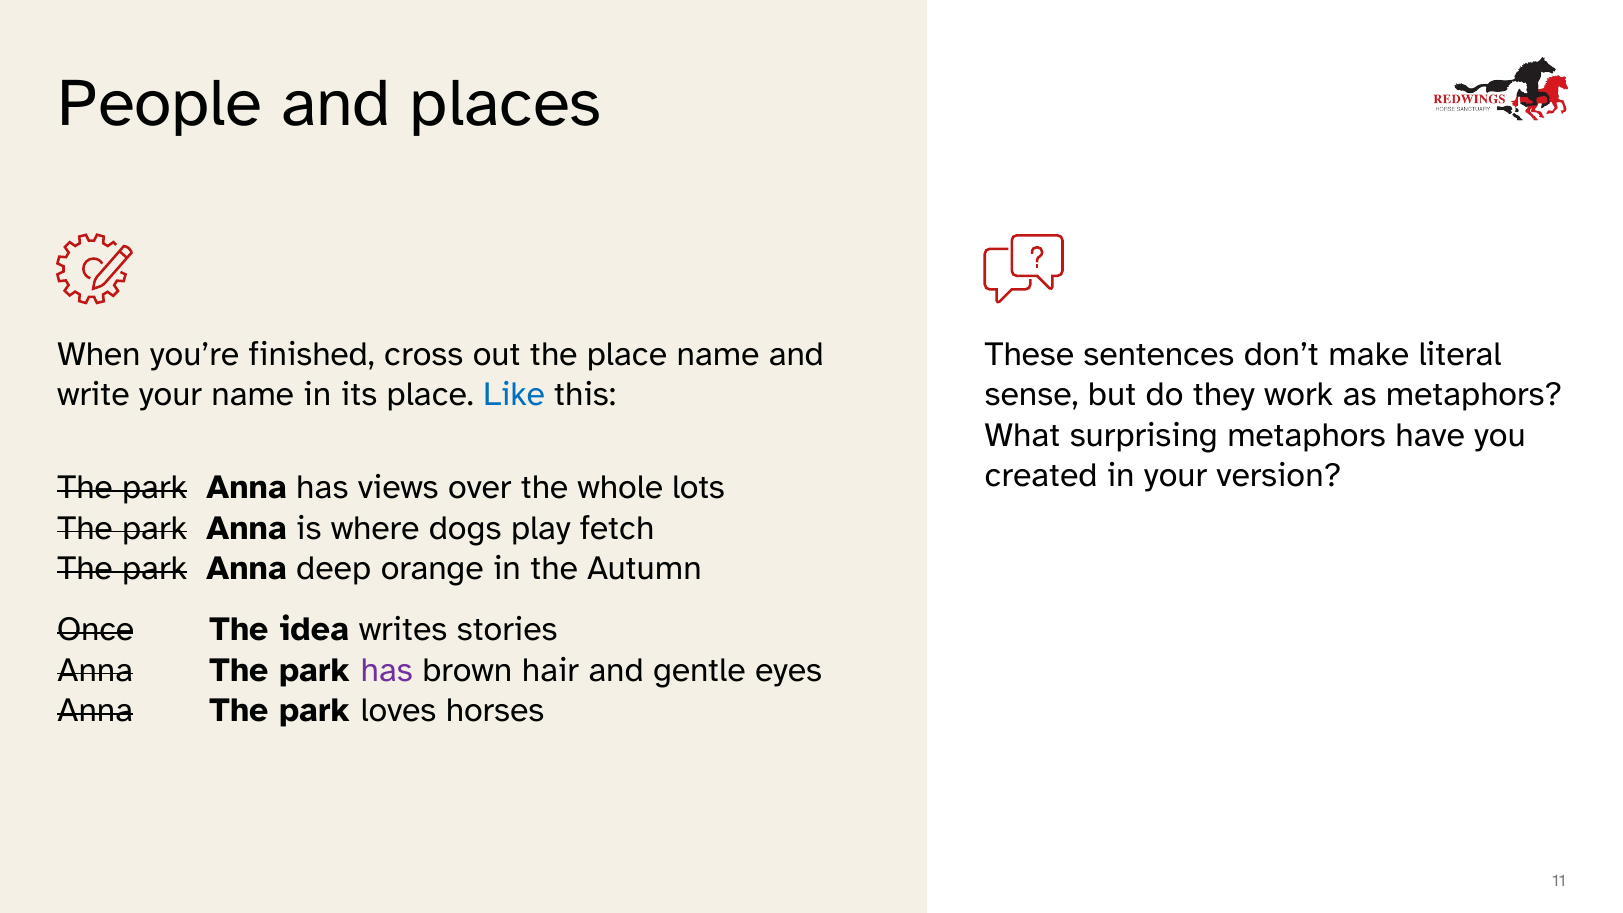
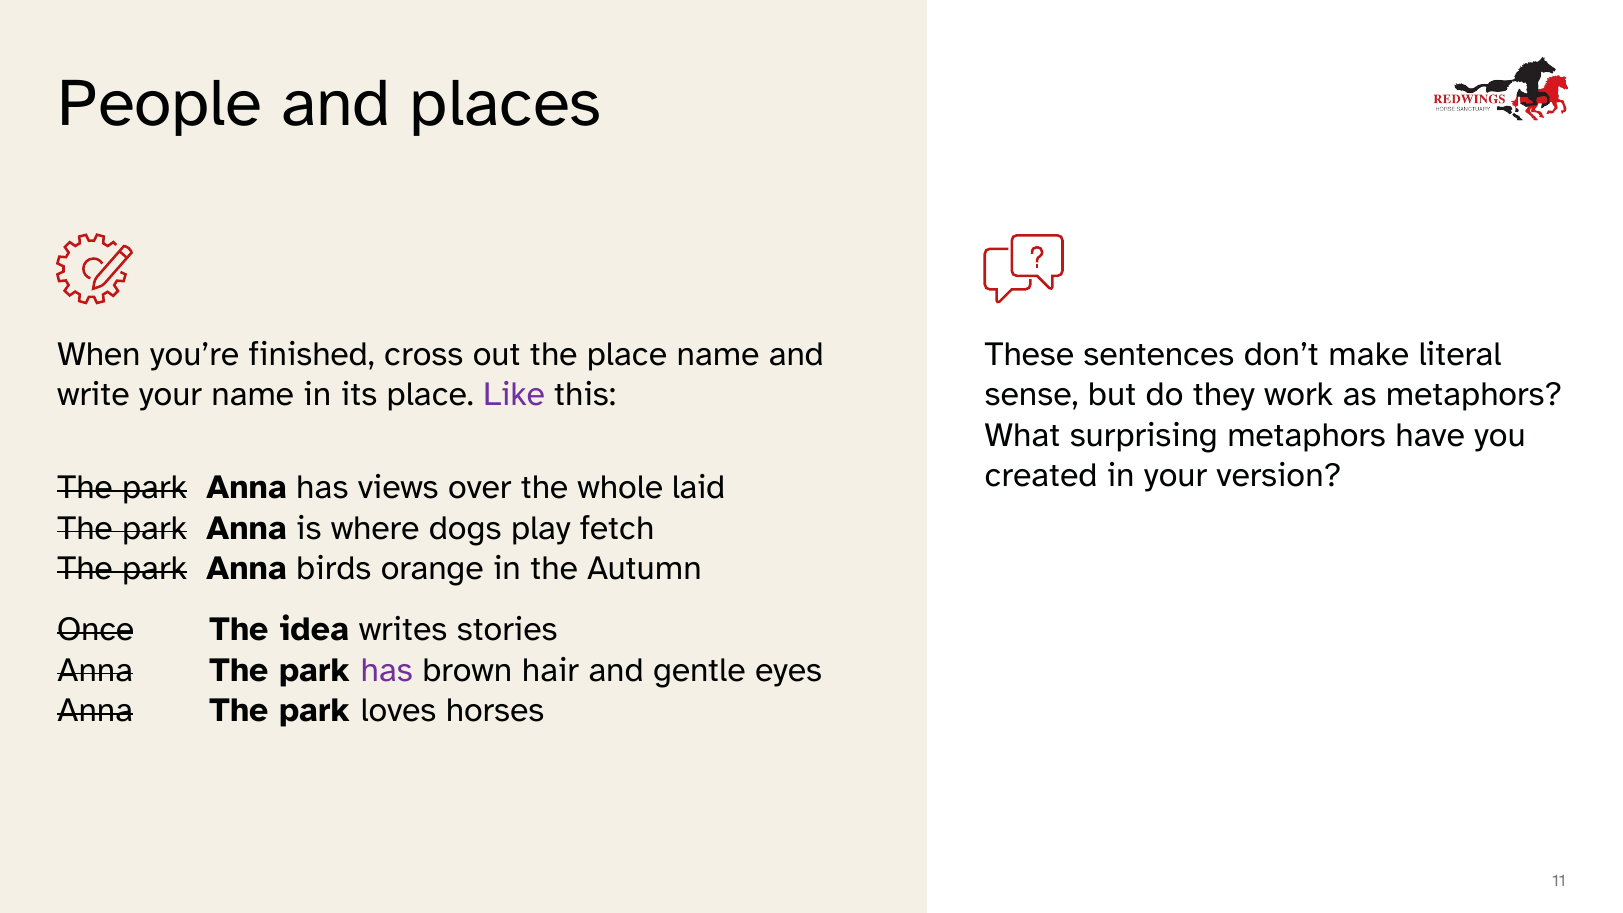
Like colour: blue -> purple
lots: lots -> laid
deep: deep -> birds
